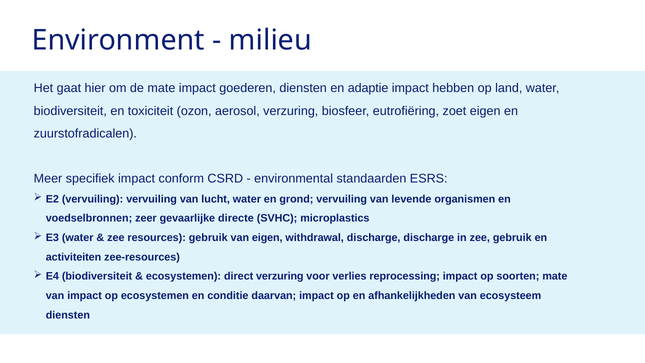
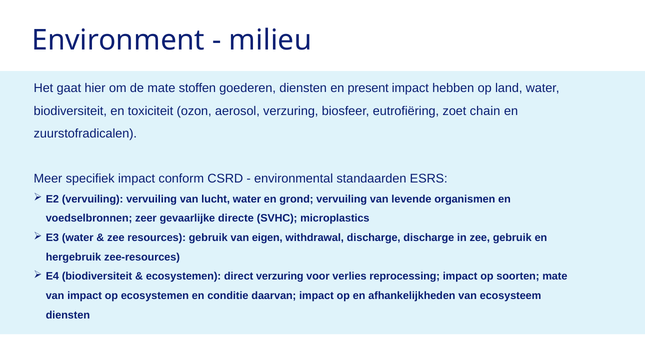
mate impact: impact -> stoffen
adaptie: adaptie -> present
zoet eigen: eigen -> chain
activiteiten: activiteiten -> hergebruik
